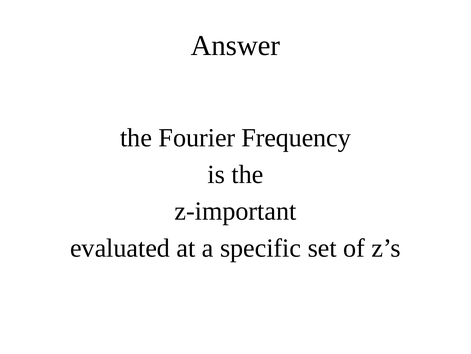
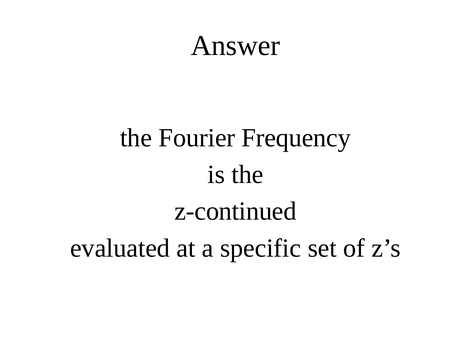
z-important: z-important -> z-continued
